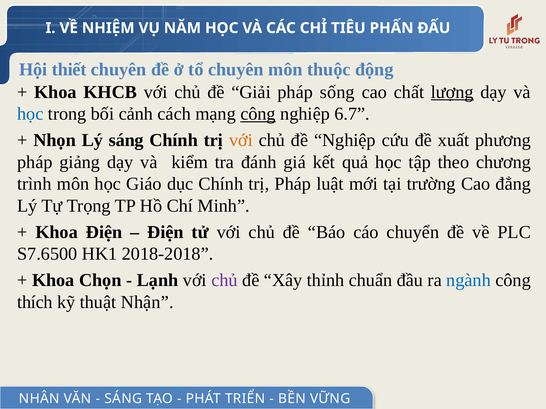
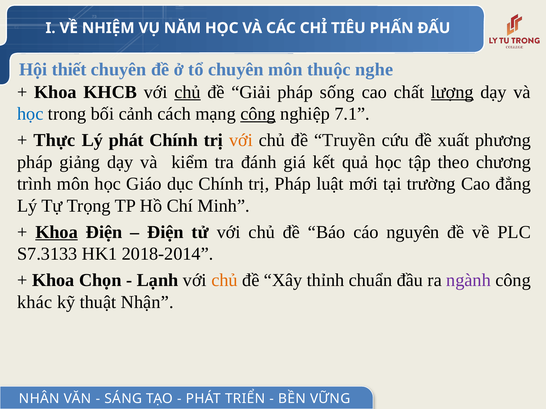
động: động -> nghe
chủ at (188, 92) underline: none -> present
6.7: 6.7 -> 7.1
Nhọn: Nhọn -> Thực
Lý sáng: sáng -> phát
đề Nghiệp: Nghiệp -> Truyền
Khoa at (57, 232) underline: none -> present
chuyển: chuyển -> nguyên
S7.6500: S7.6500 -> S7.3133
2018-2018: 2018-2018 -> 2018-2014
chủ at (224, 281) colour: purple -> orange
ngành colour: blue -> purple
thích: thích -> khác
